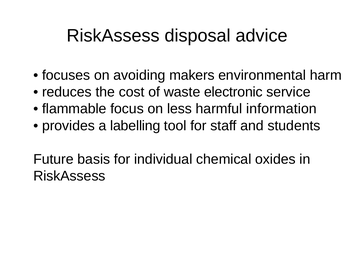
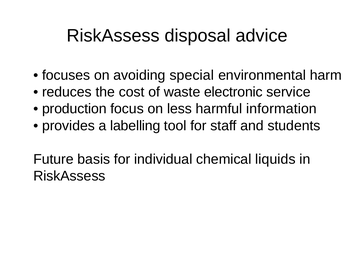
makers: makers -> special
flammable: flammable -> production
oxides: oxides -> liquids
